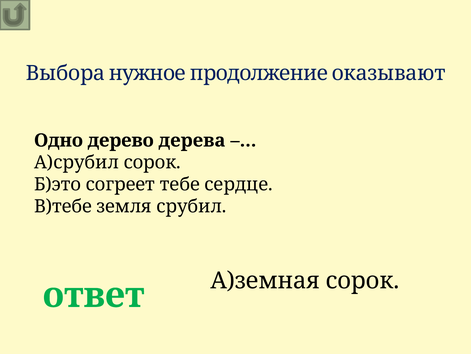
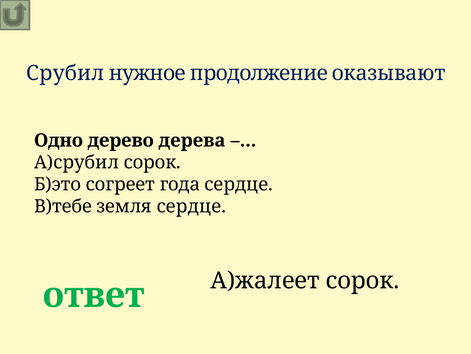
Выбора: Выбора -> Срубил
тебе: тебе -> года
земля срубил: срубил -> сердце
А)земная: А)земная -> А)жалеет
